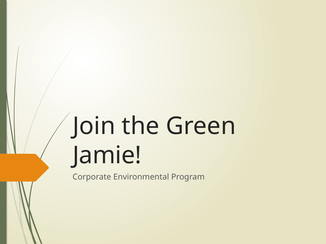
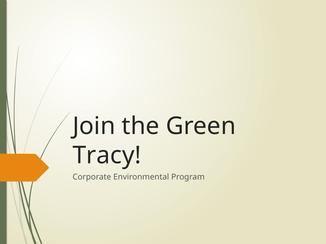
Jamie: Jamie -> Tracy
